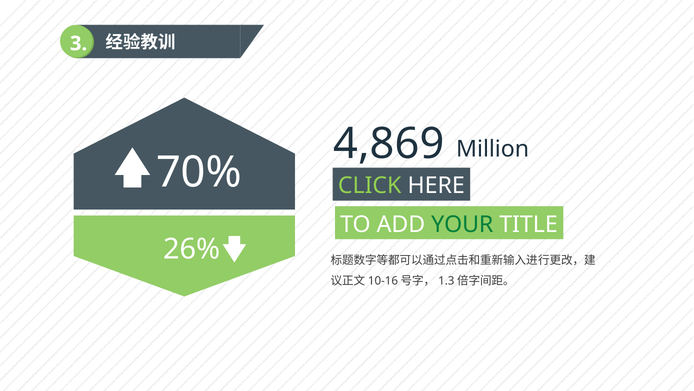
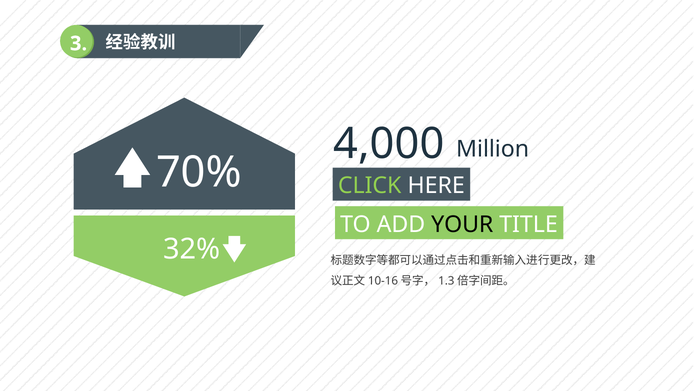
4,869: 4,869 -> 4,000
YOUR colour: green -> black
26%: 26% -> 32%
